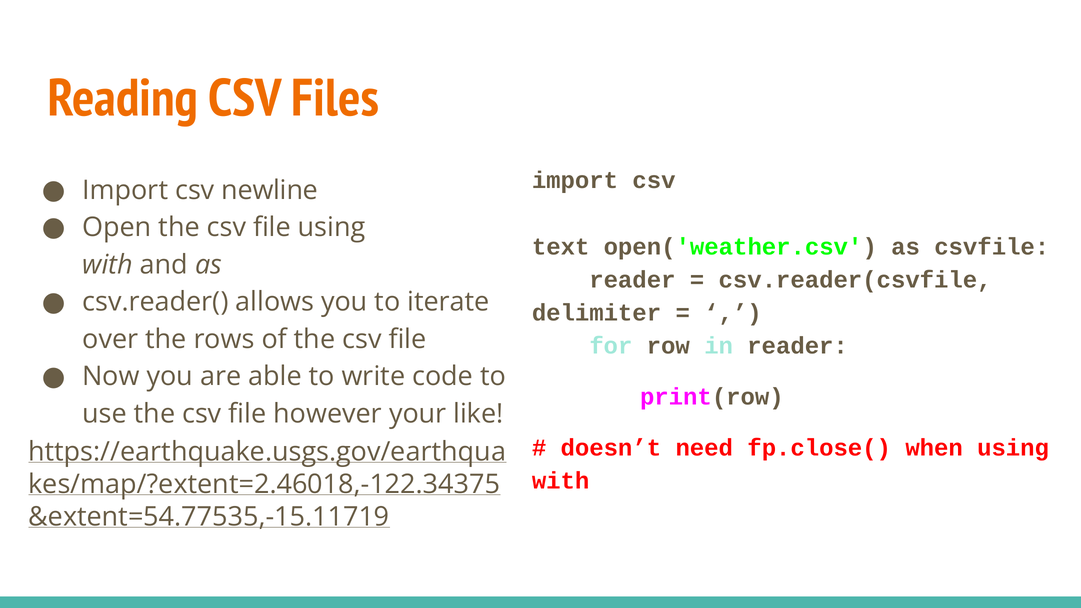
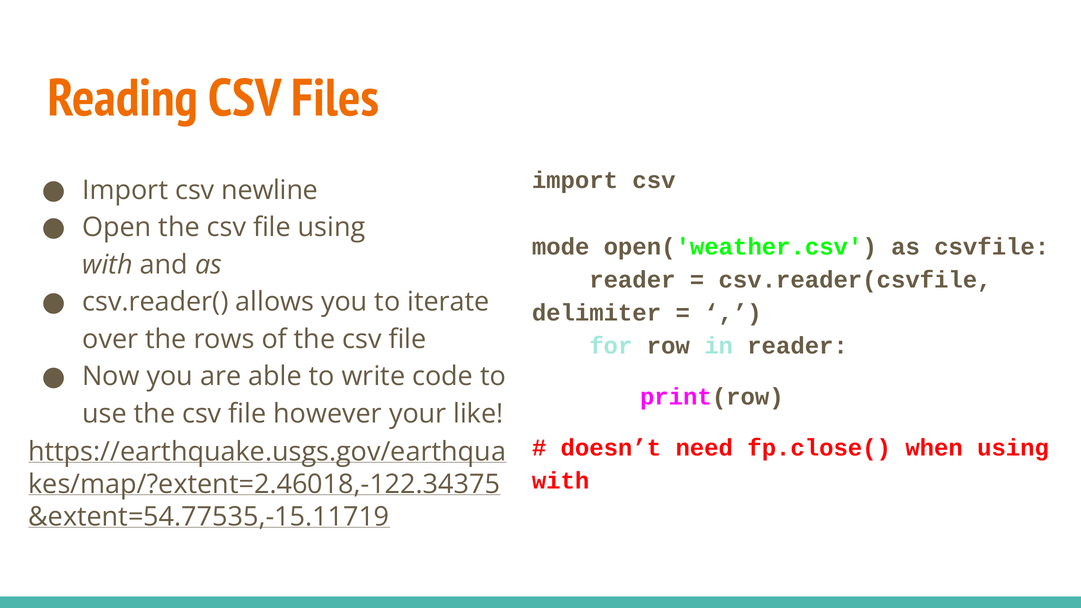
text: text -> mode
